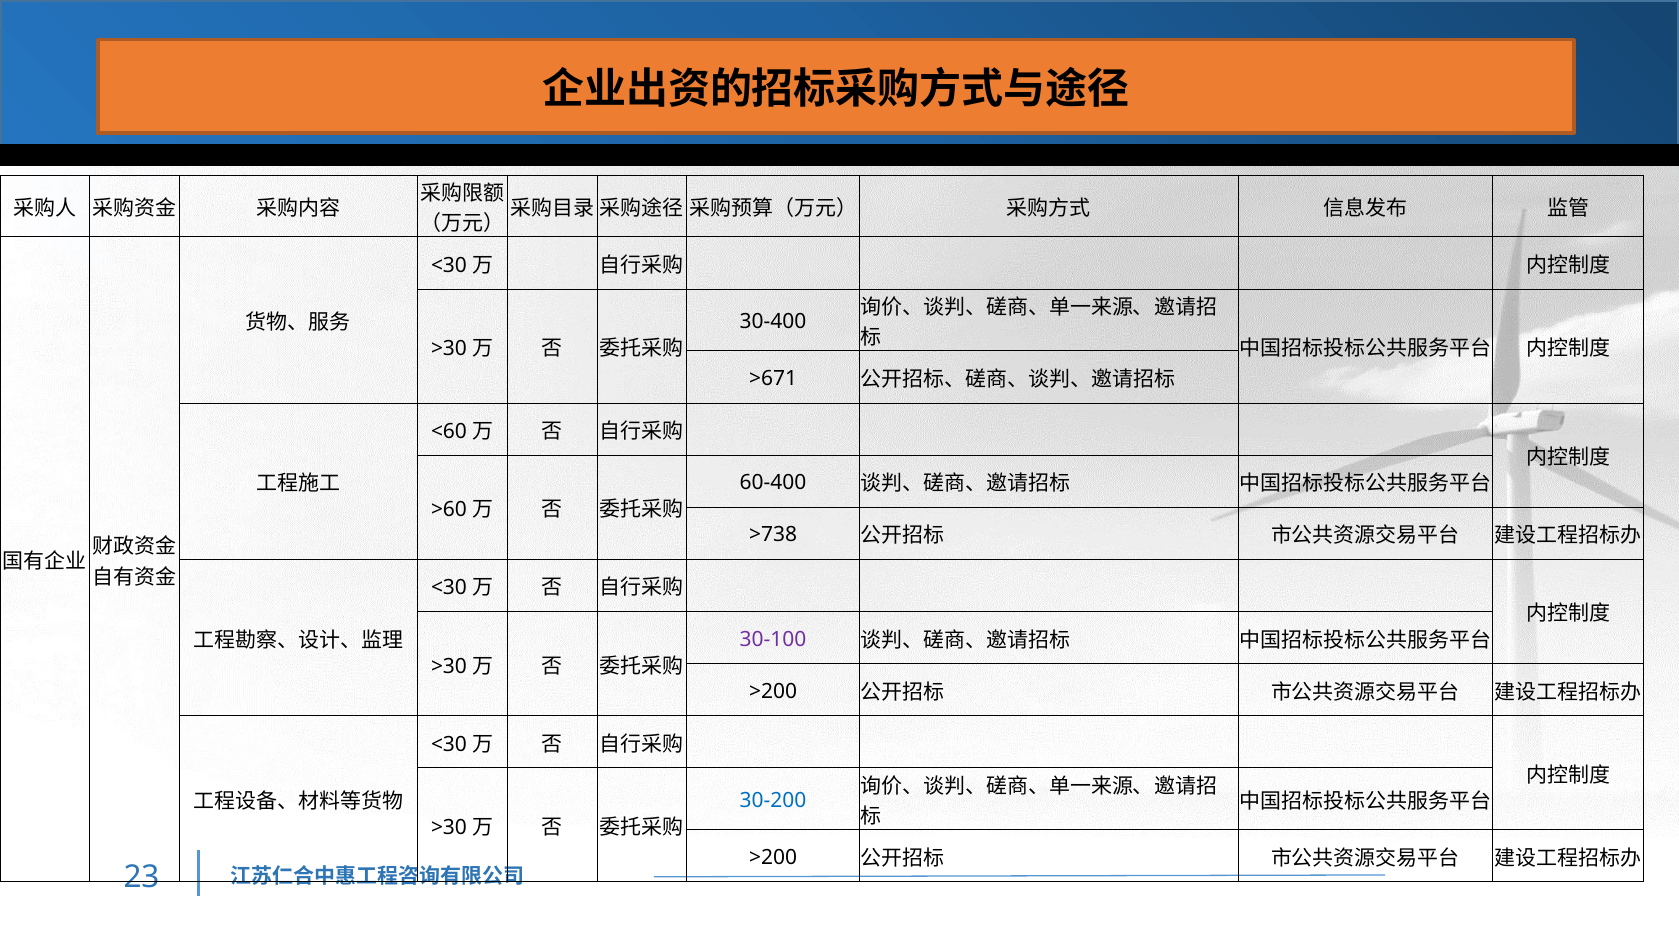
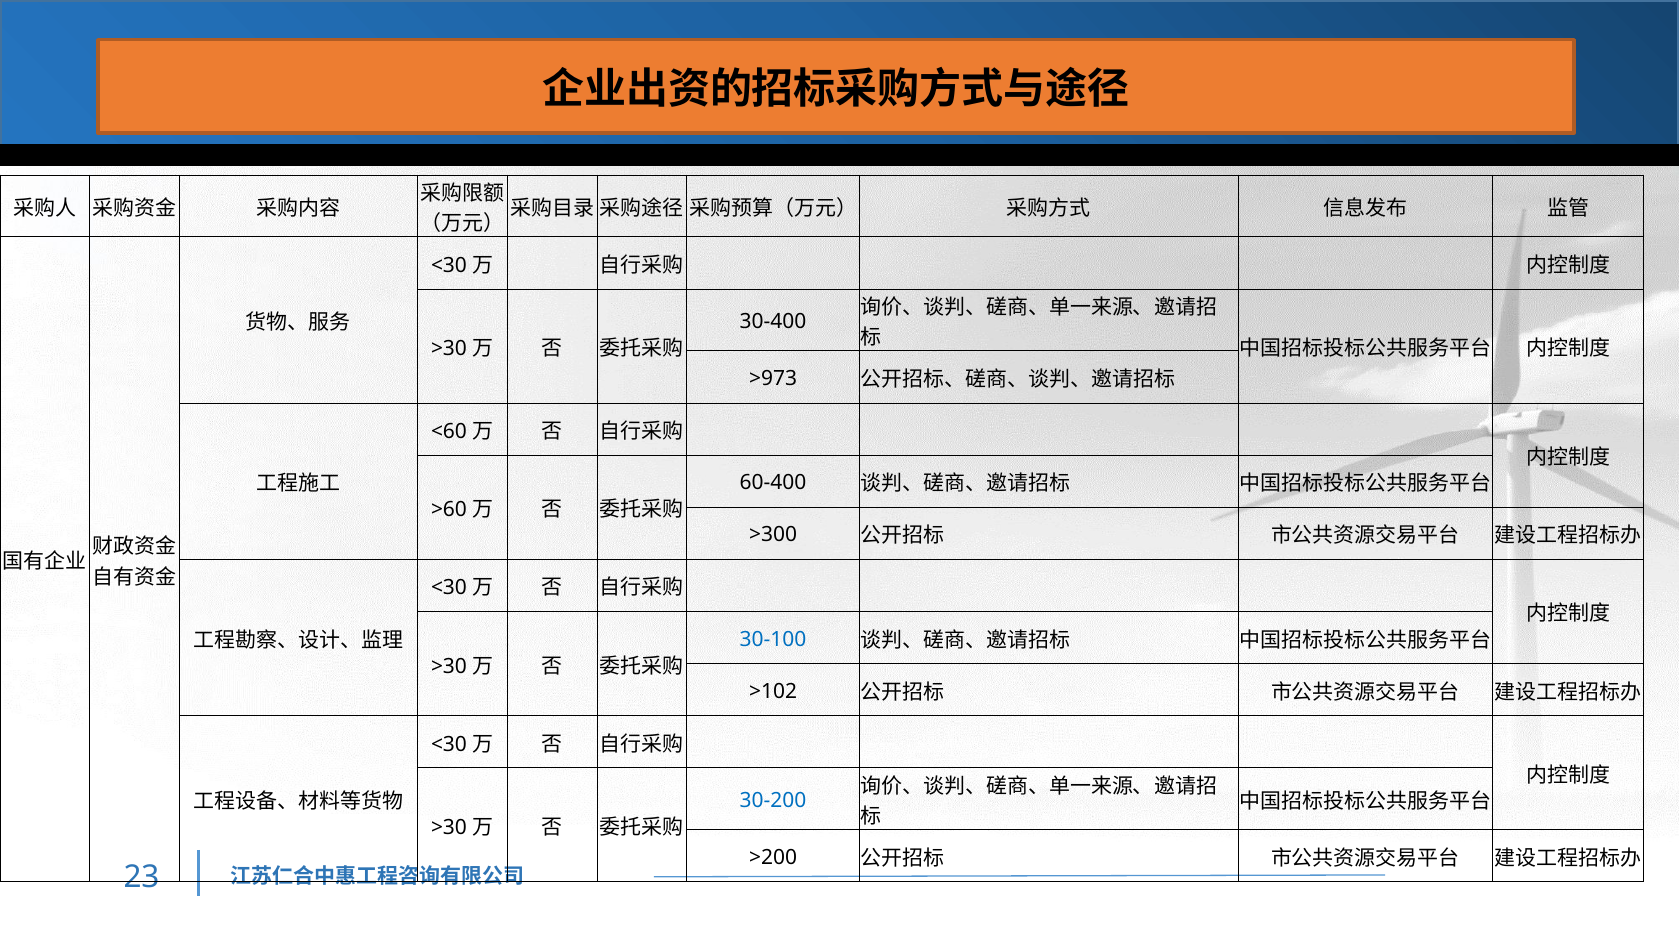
>671: >671 -> >973
>738: >738 -> >300
30-100 colour: purple -> blue
>200 at (773, 691): >200 -> >102
